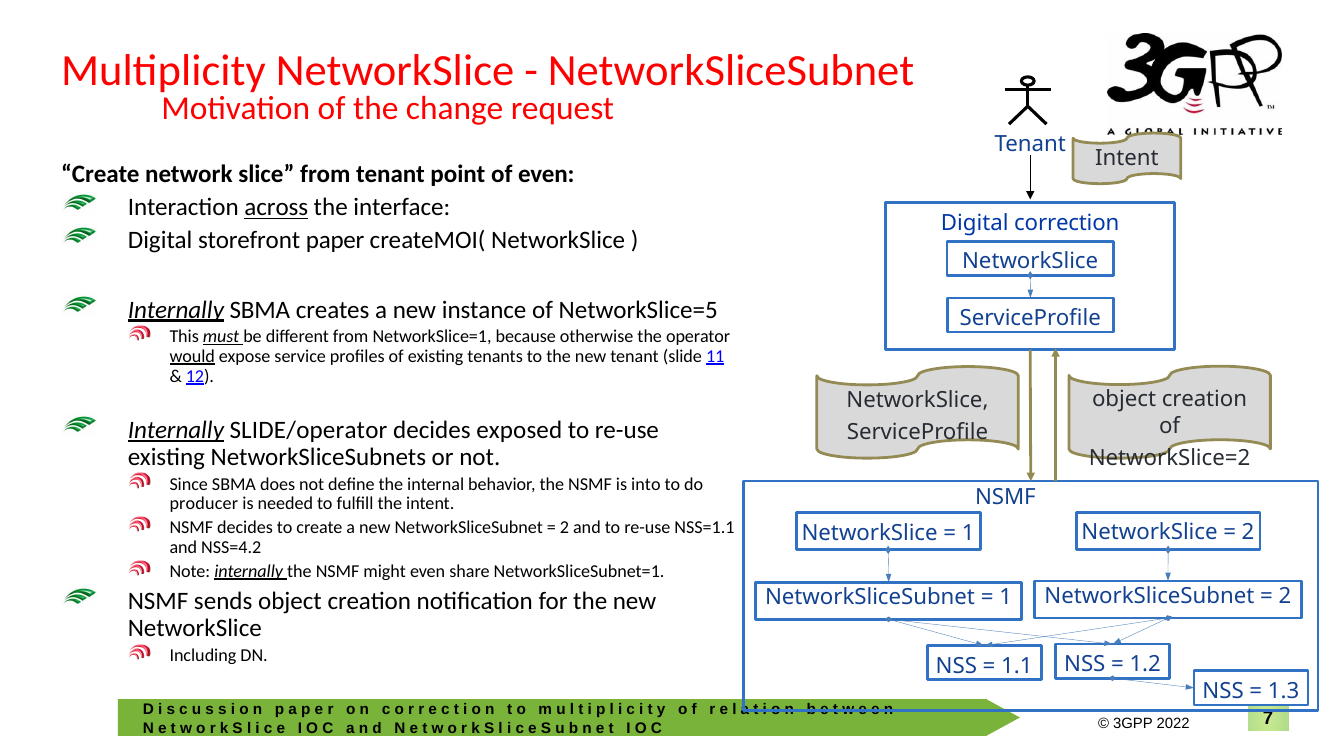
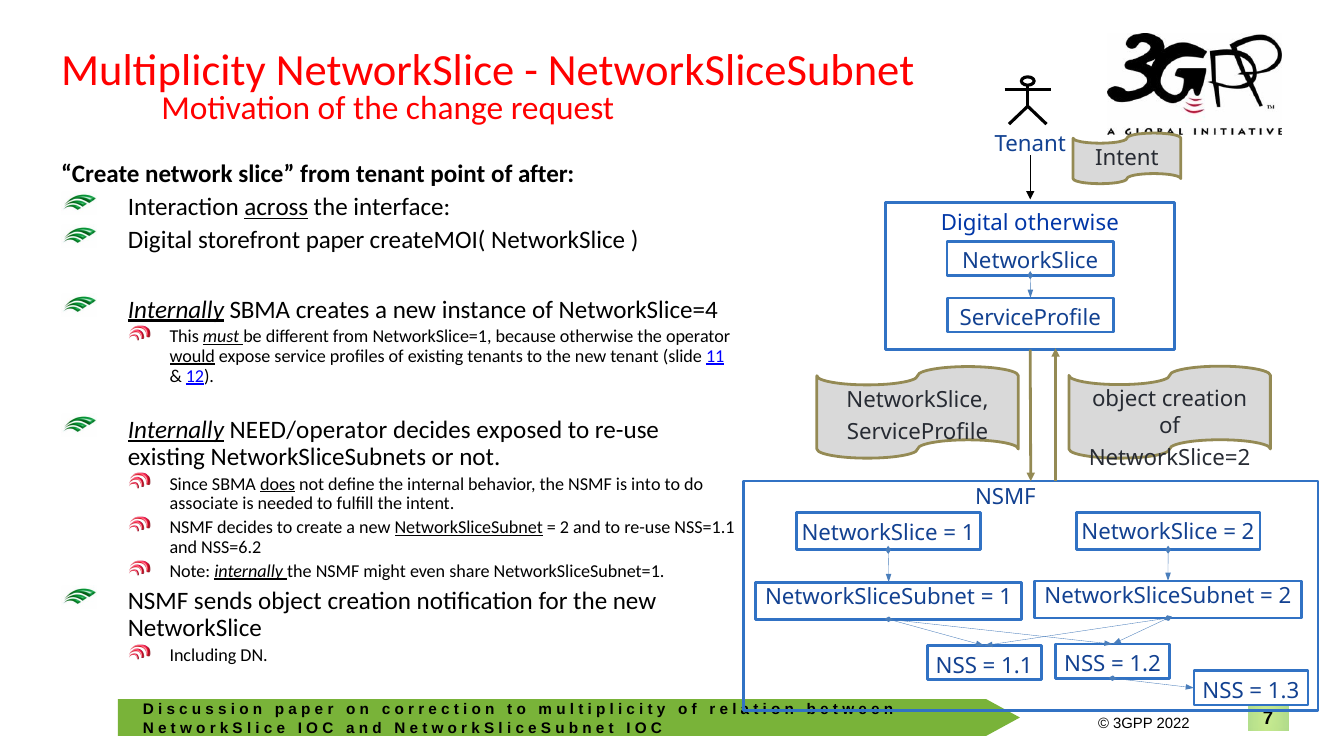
of even: even -> after
Digital correction: correction -> otherwise
NetworkSlice=5: NetworkSlice=5 -> NetworkSlice=4
SLIDE/operator: SLIDE/operator -> NEED/operator
does underline: none -> present
producer: producer -> associate
NetworkSliceSubnet at (469, 528) underline: none -> present
NSS=4.2: NSS=4.2 -> NSS=6.2
